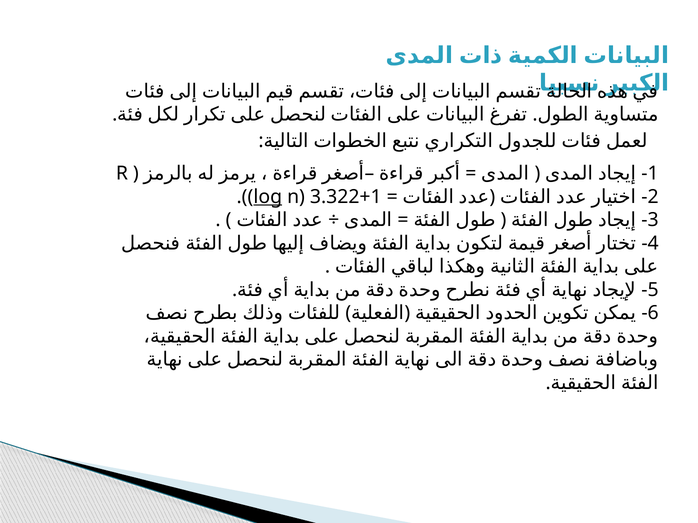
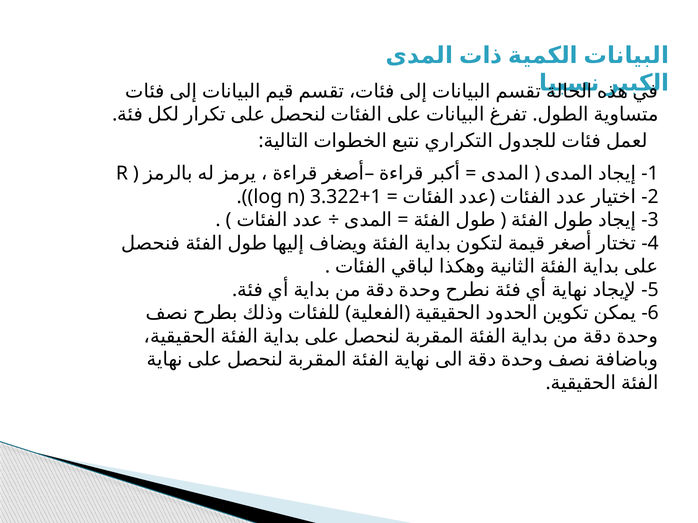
log underline: present -> none
